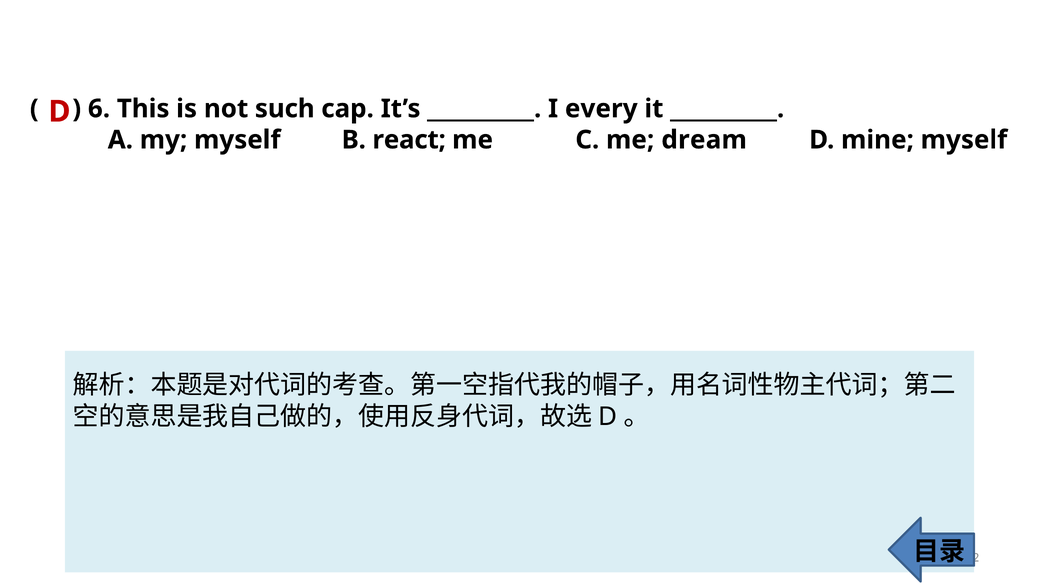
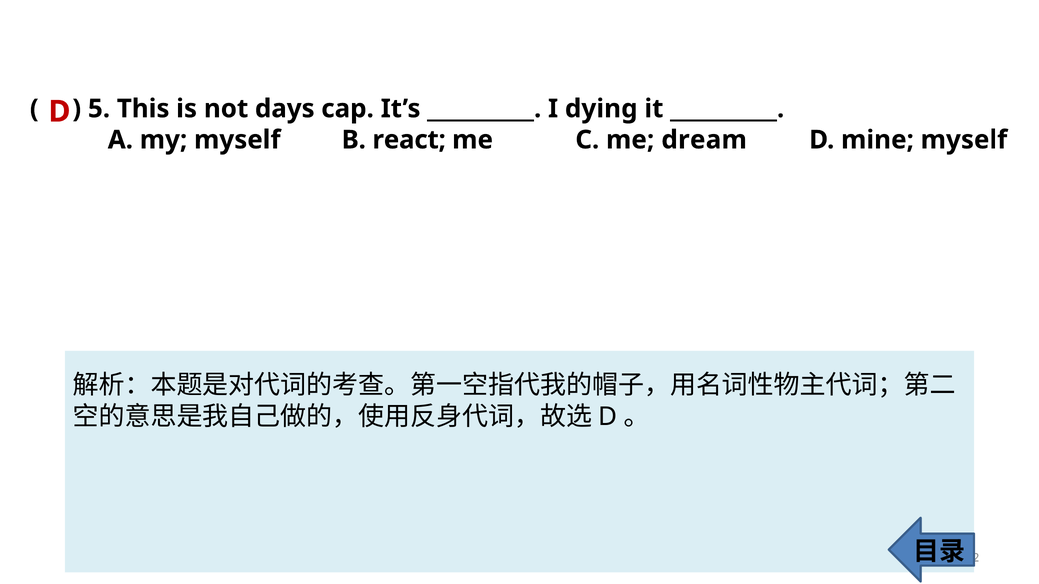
6: 6 -> 5
such: such -> days
every: every -> dying
